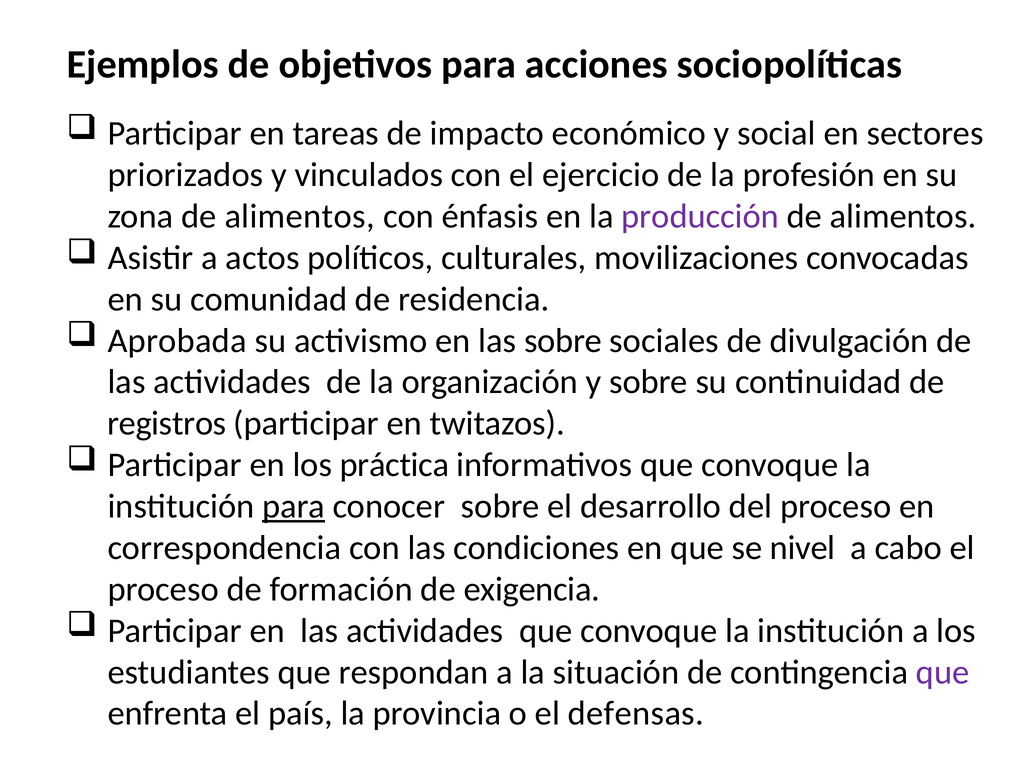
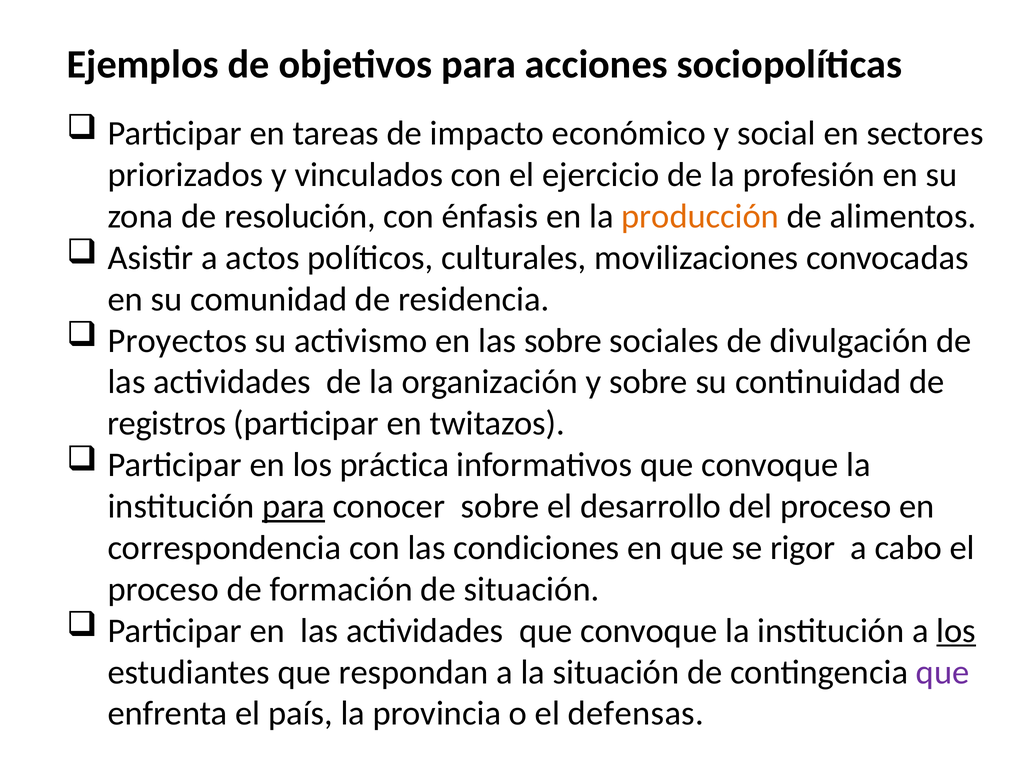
zona de alimentos: alimentos -> resolución
producción colour: purple -> orange
Aprobada: Aprobada -> Proyectos
nivel: nivel -> rigor
de exigencia: exigencia -> situación
los at (956, 631) underline: none -> present
